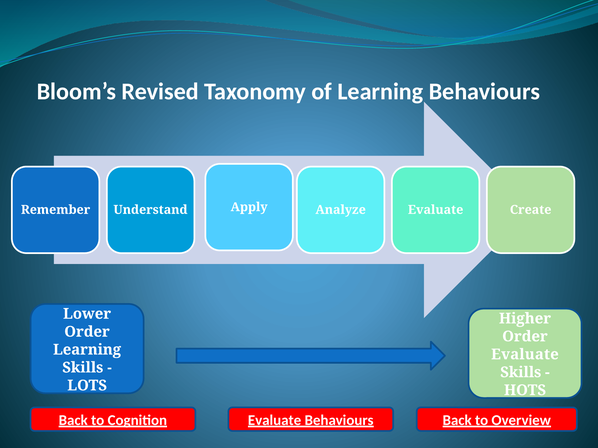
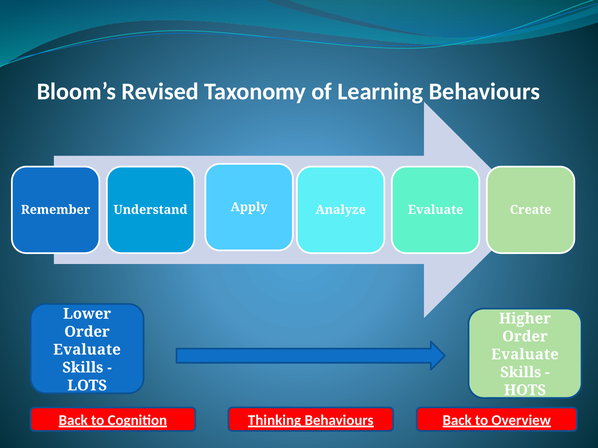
Learning at (87, 350): Learning -> Evaluate
Cognition Evaluate: Evaluate -> Thinking
